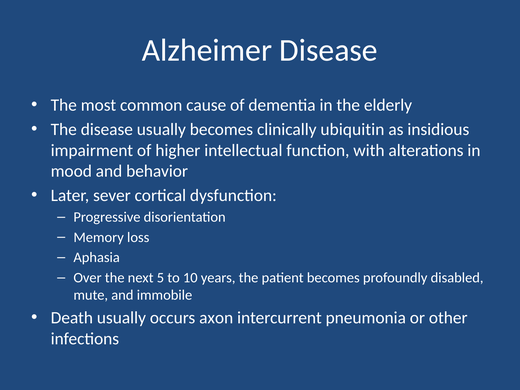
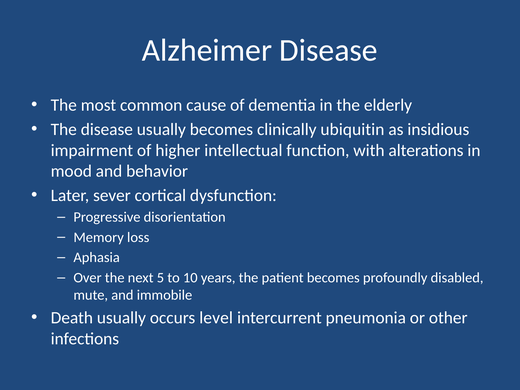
axon: axon -> level
